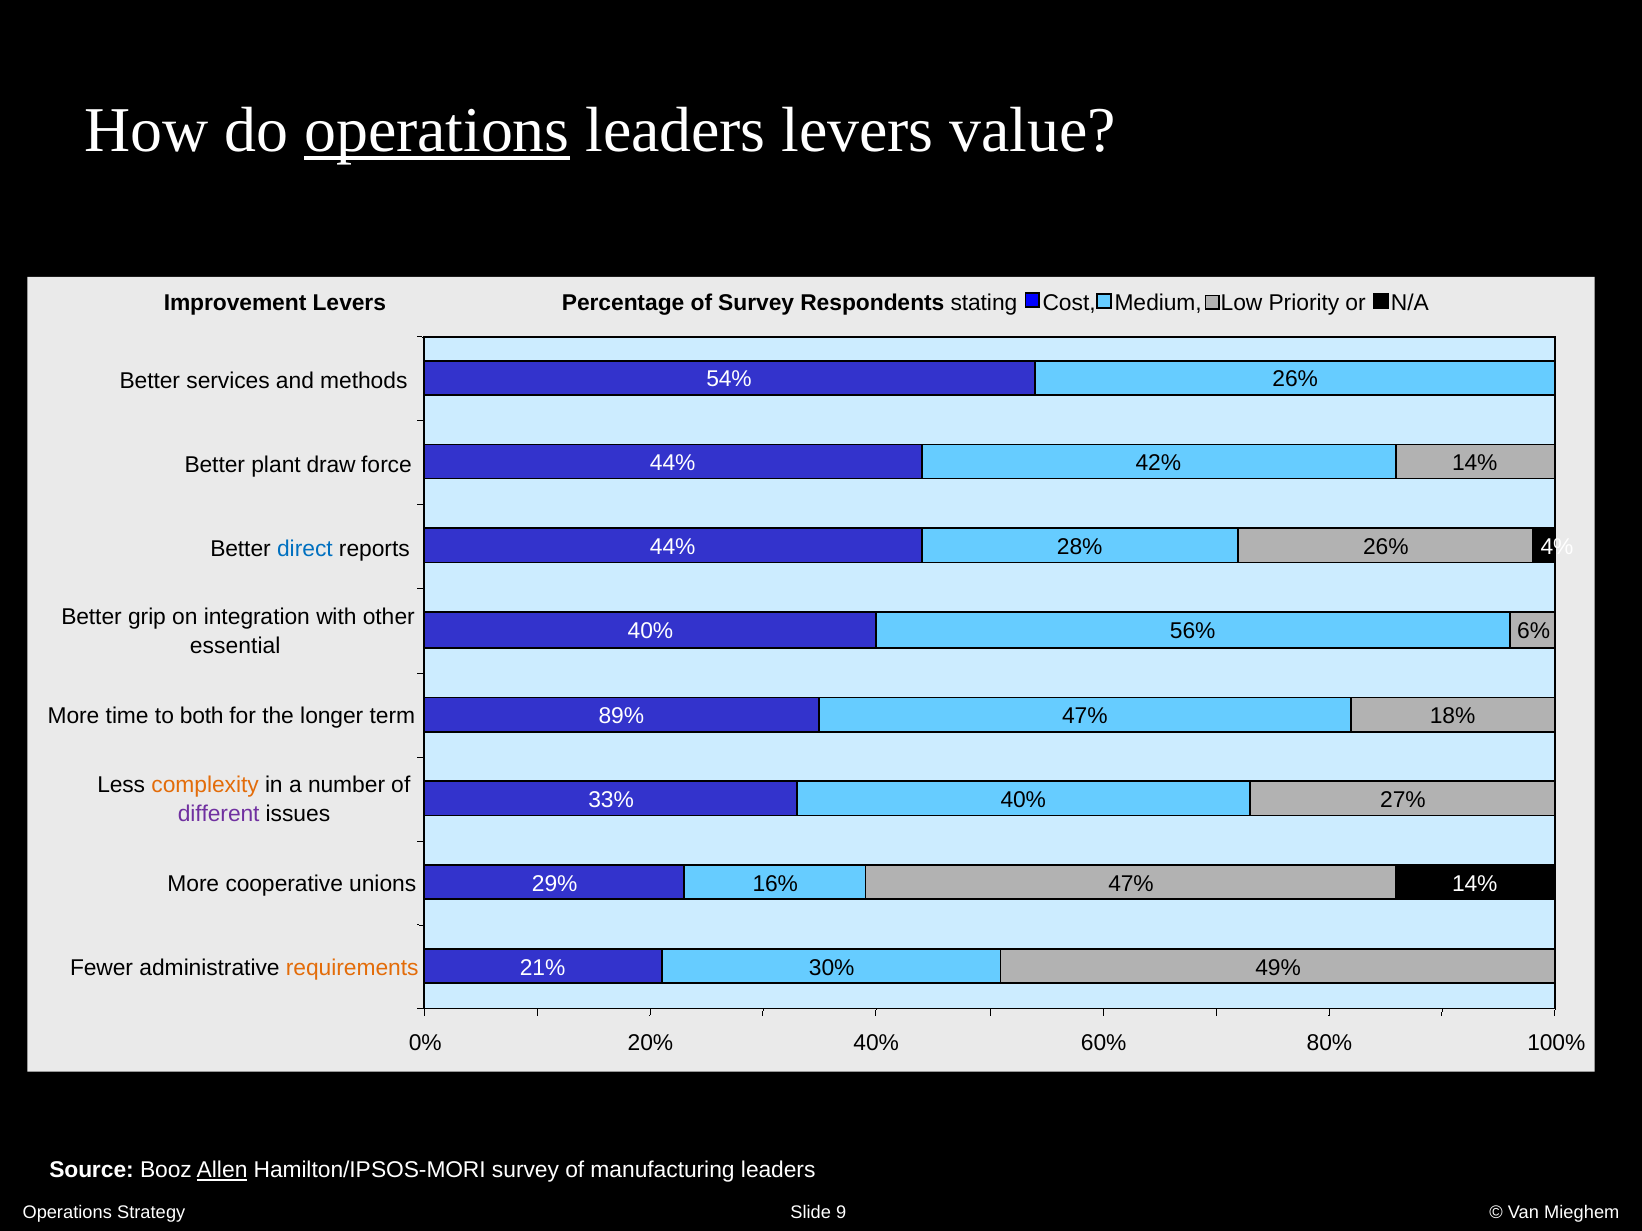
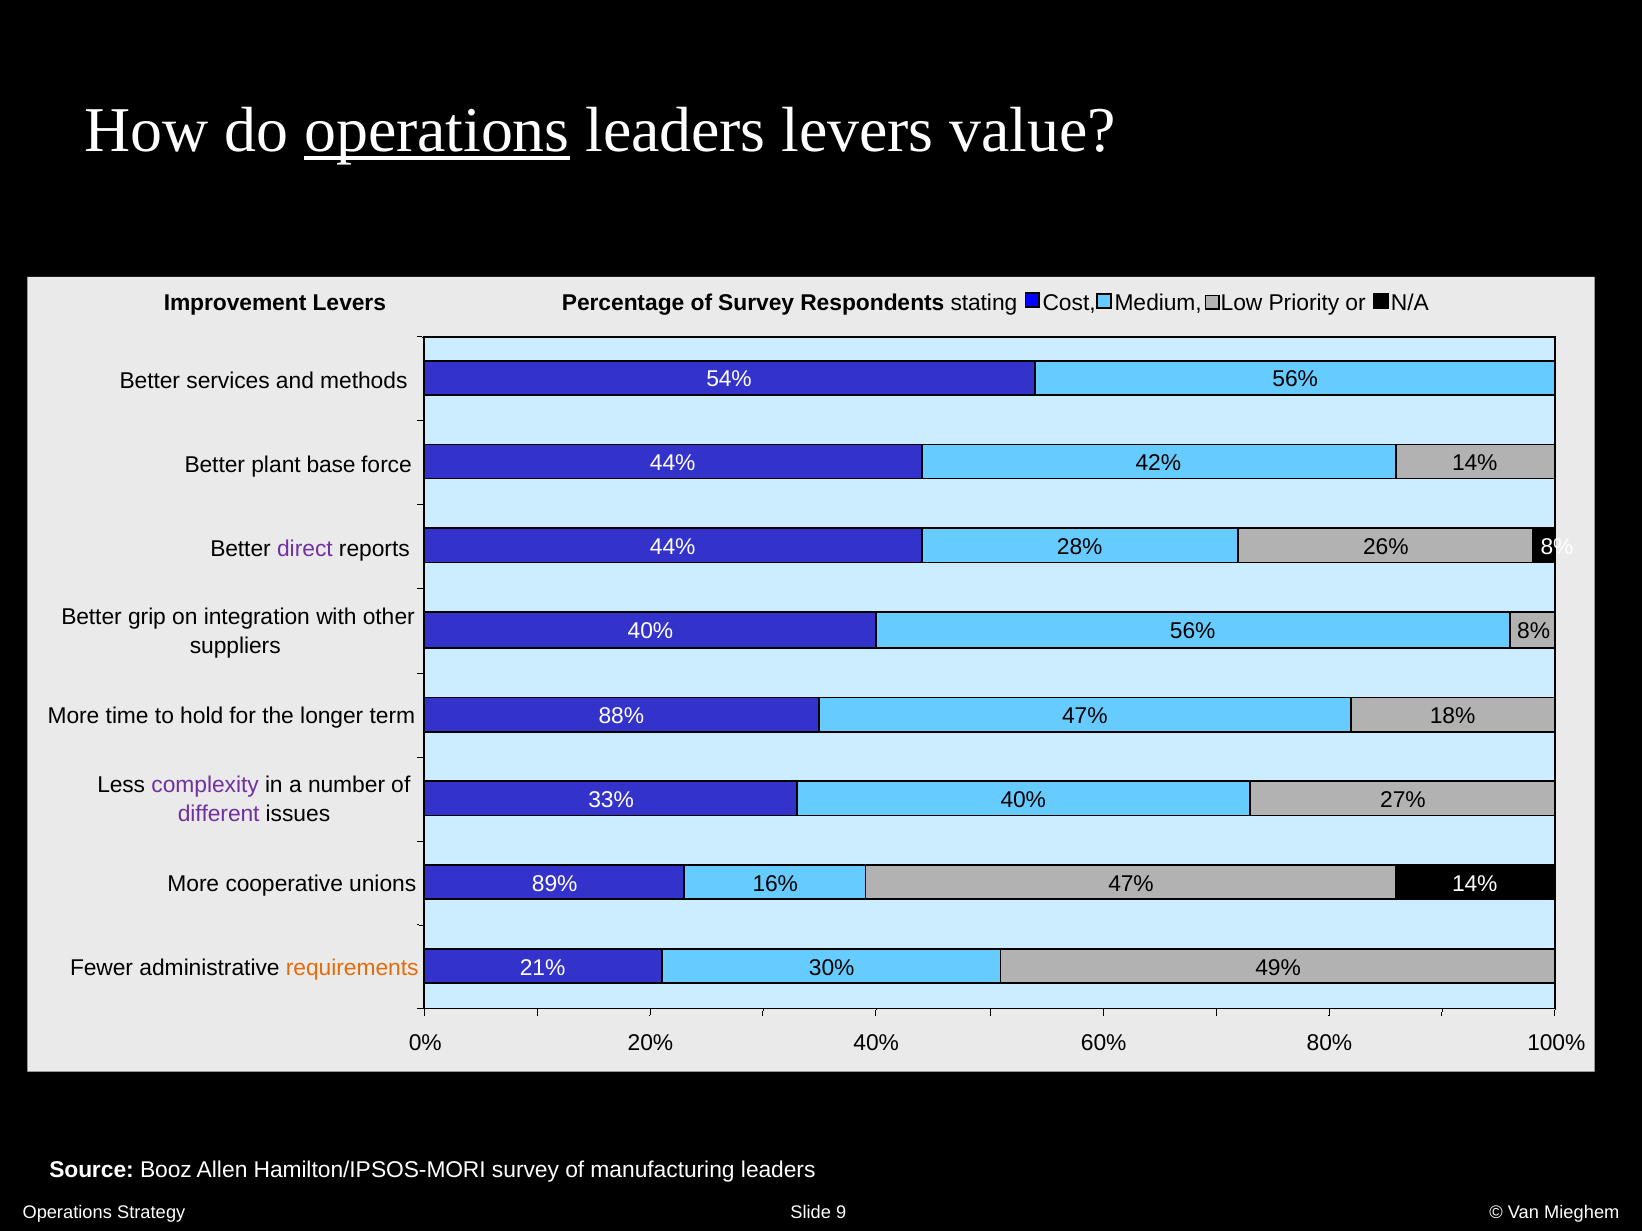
26% at (1295, 380): 26% -> 56%
draw: draw -> base
4% at (1557, 547): 4% -> 8%
direct colour: blue -> purple
6% at (1534, 631): 6% -> 8%
essential: essential -> suppliers
both: both -> hold
89%: 89% -> 88%
complexity colour: orange -> purple
29%: 29% -> 89%
Allen underline: present -> none
